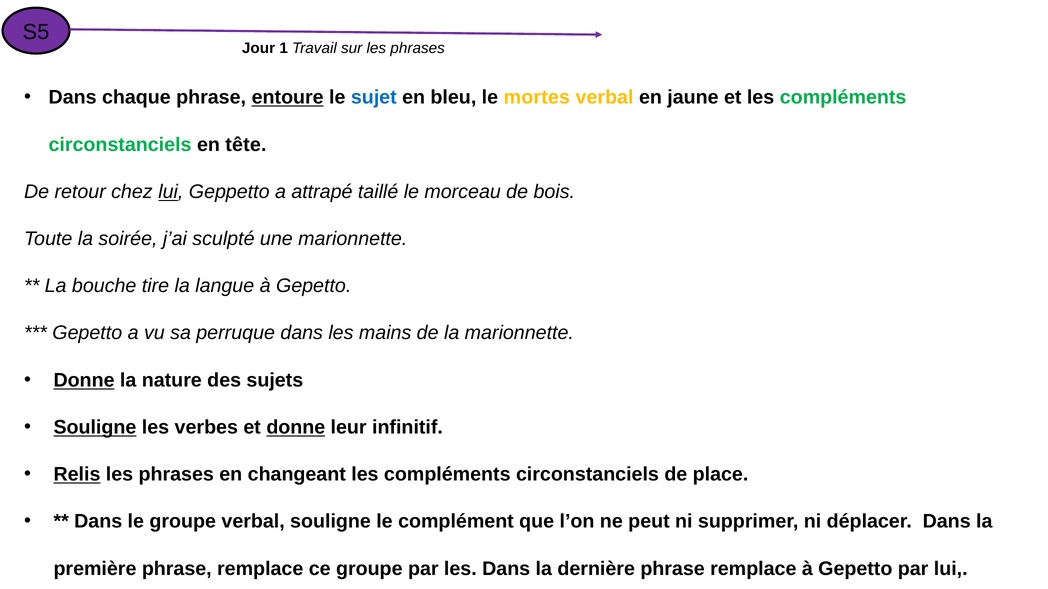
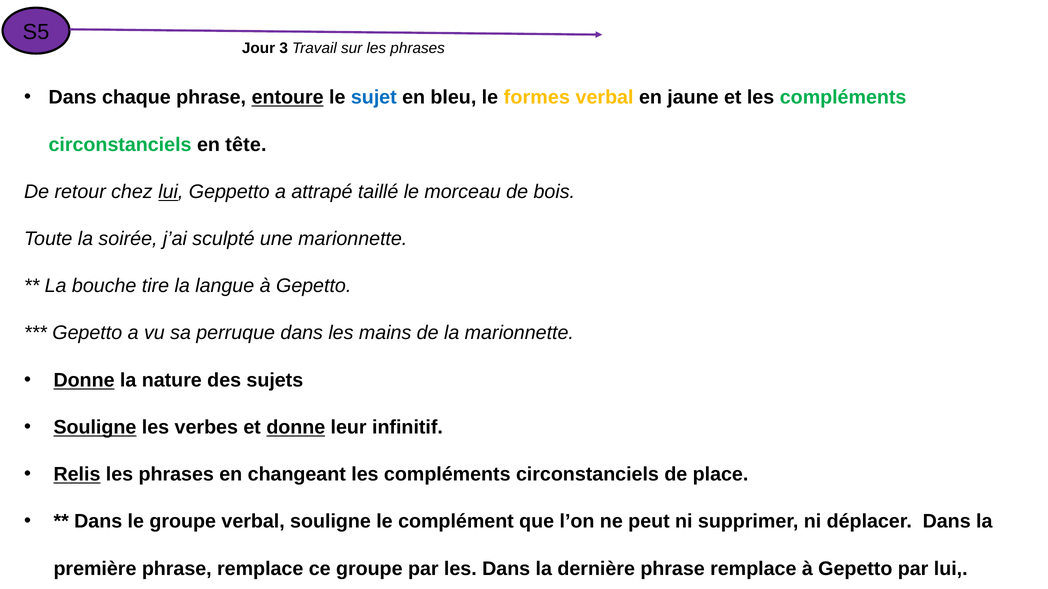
1: 1 -> 3
mortes: mortes -> formes
